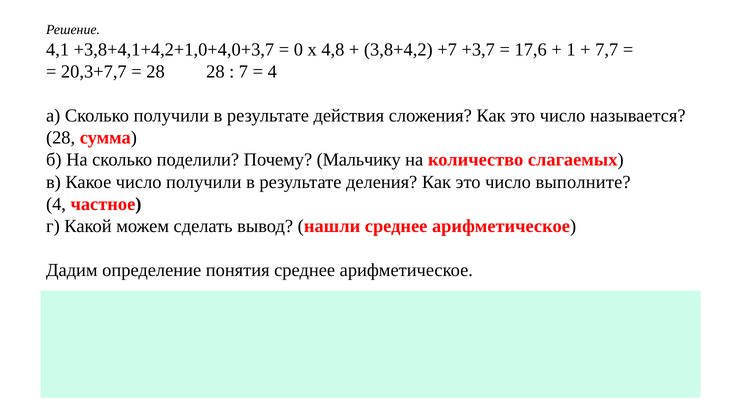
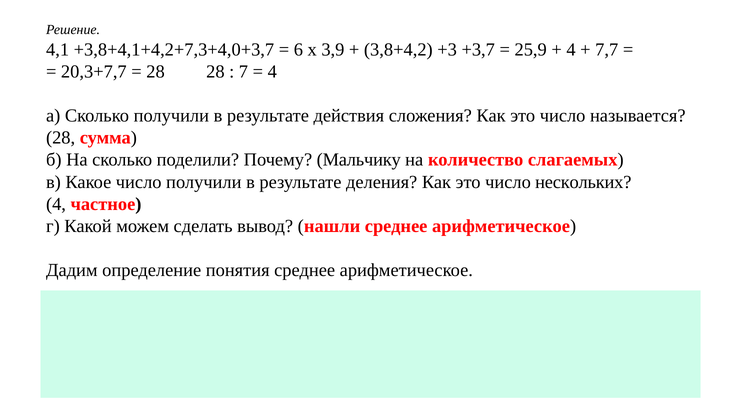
+3,8+4,1+4,2+1,0+4,0+3,7: +3,8+4,1+4,2+1,0+4,0+3,7 -> +3,8+4,1+4,2+7,3+4,0+3,7
0: 0 -> 6
4,8: 4,8 -> 3,9
+7: +7 -> +3
17,6: 17,6 -> 25,9
1 at (571, 50): 1 -> 4
выполните: выполните -> нескольких
